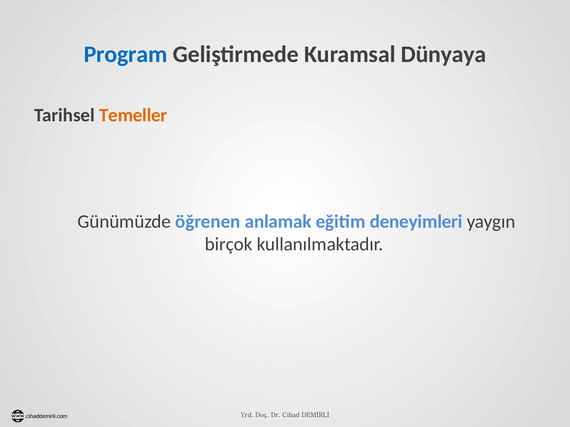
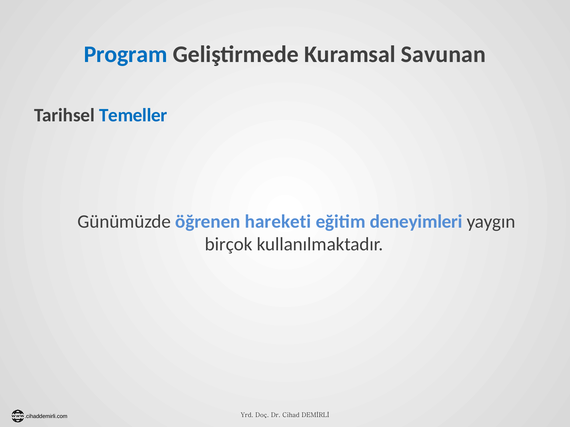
Dünyaya: Dünyaya -> Savunan
Temeller colour: orange -> blue
anlamak: anlamak -> hareketi
